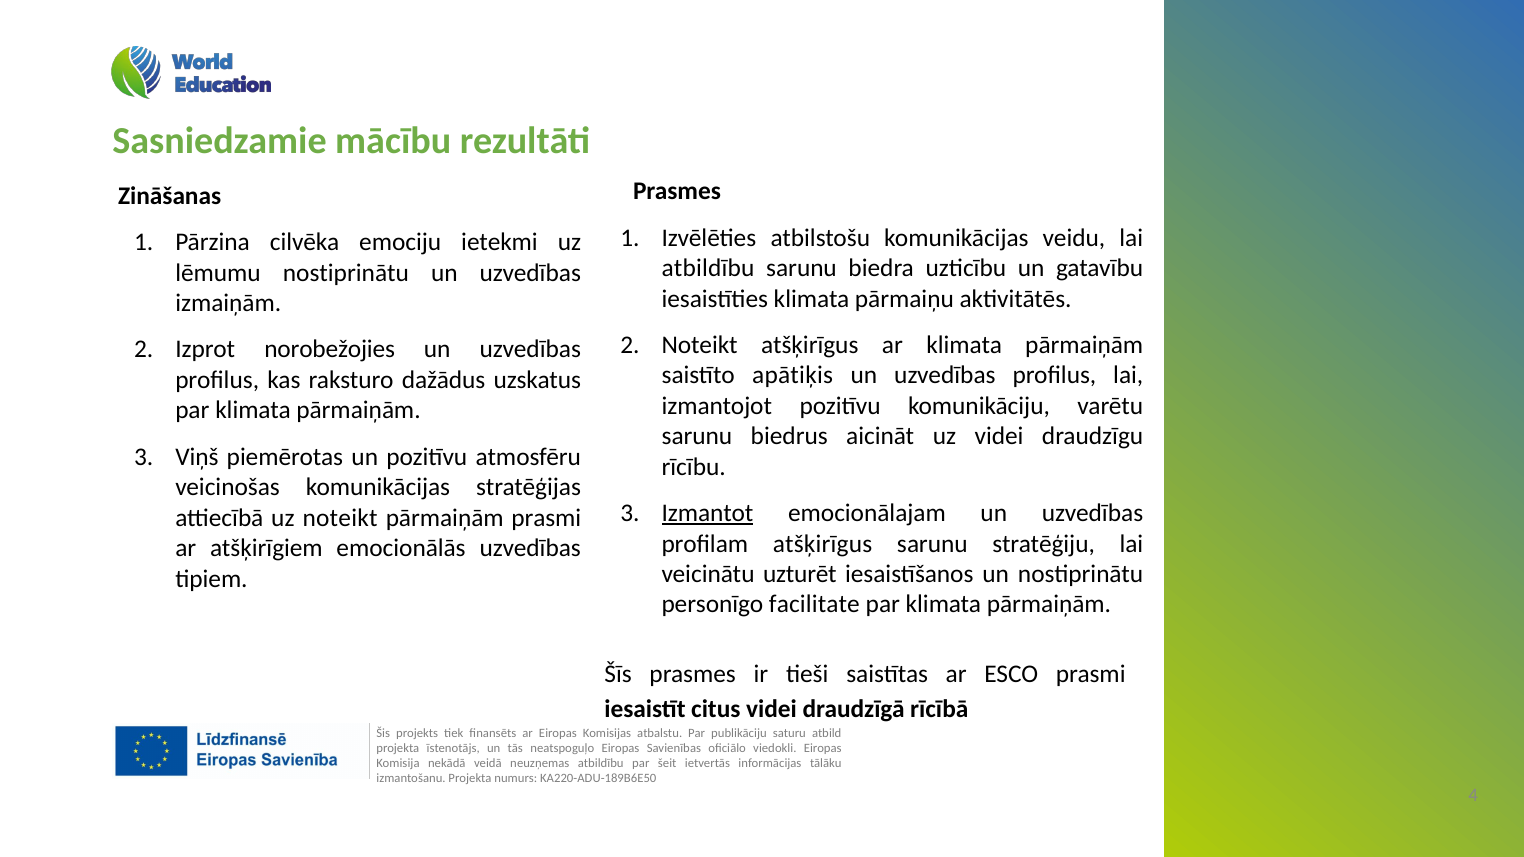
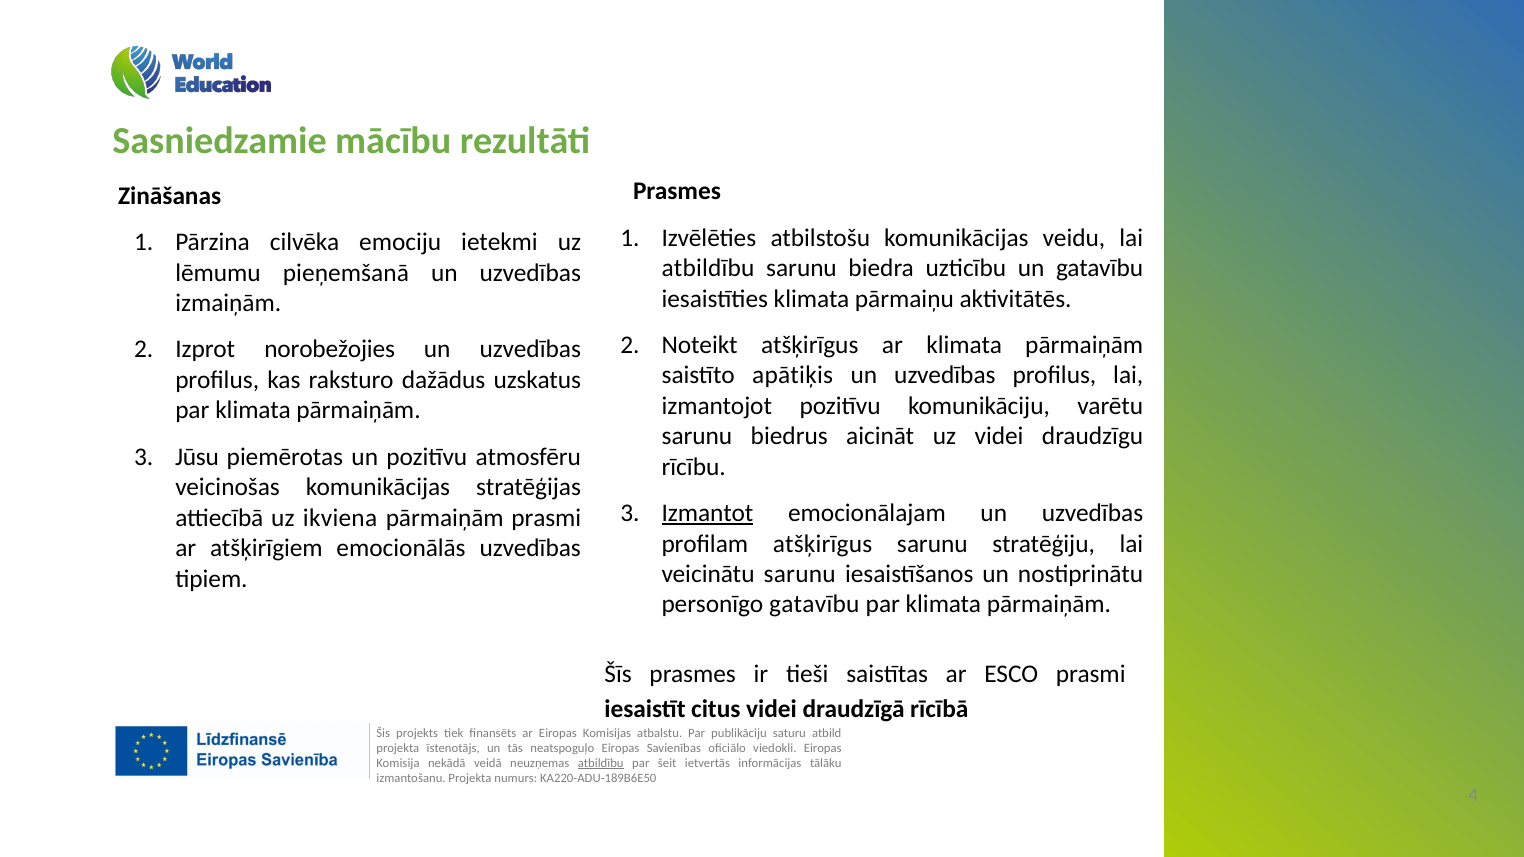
lēmumu nostiprinātu: nostiprinātu -> pieņemšanā
Viņš: Viņš -> Jūsu
uz noteikt: noteikt -> ikviena
veicinātu uzturēt: uzturēt -> sarunu
personīgo facilitate: facilitate -> gatavību
atbildību at (601, 763) underline: none -> present
